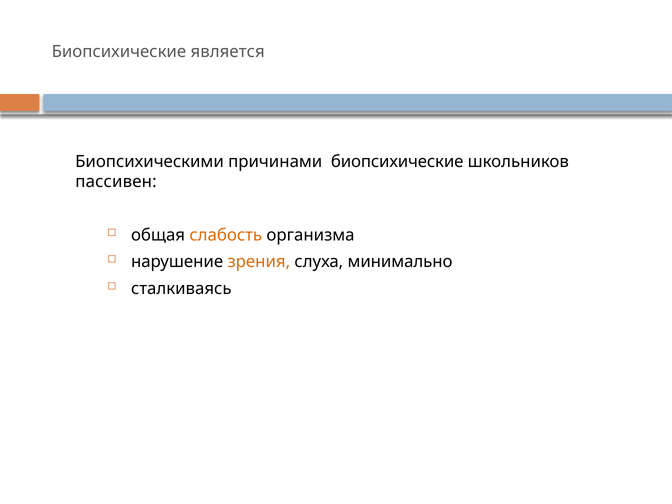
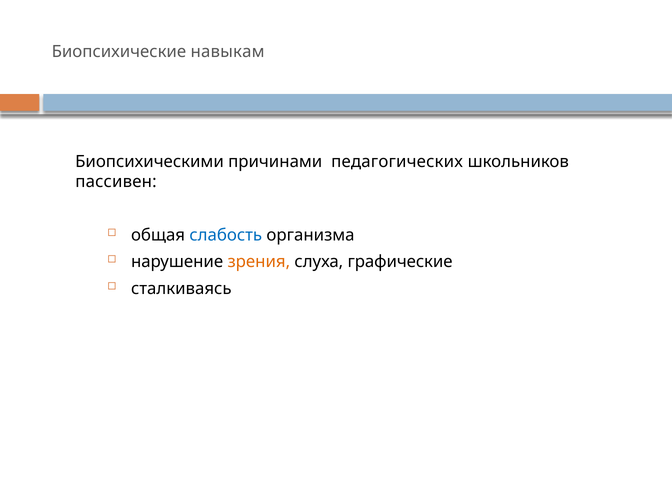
является: является -> навыкам
причинами биопсихические: биопсихические -> педагогических
слабость colour: orange -> blue
минимально: минимально -> графические
